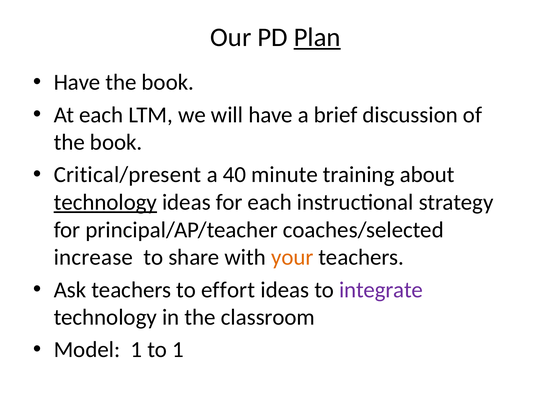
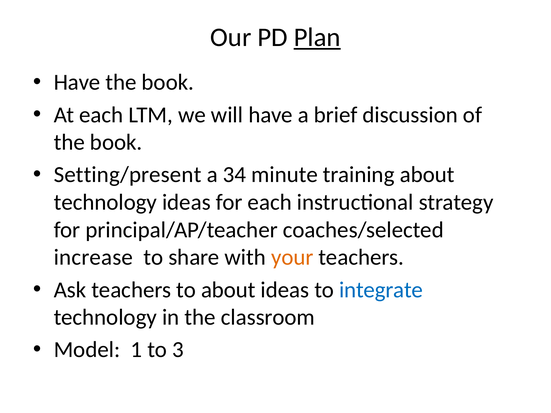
Critical/present: Critical/present -> Setting/present
40: 40 -> 34
technology at (105, 202) underline: present -> none
to effort: effort -> about
integrate colour: purple -> blue
to 1: 1 -> 3
